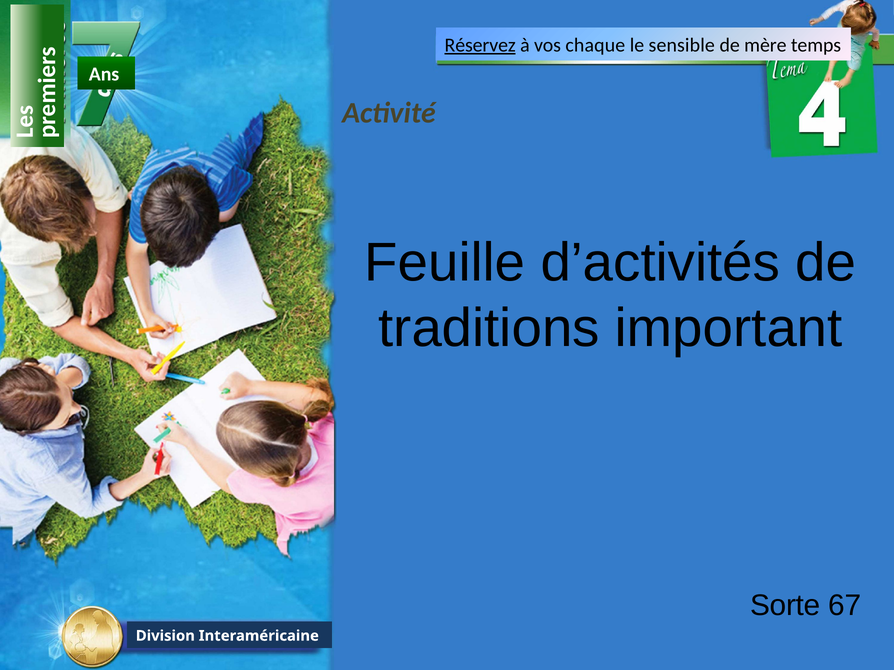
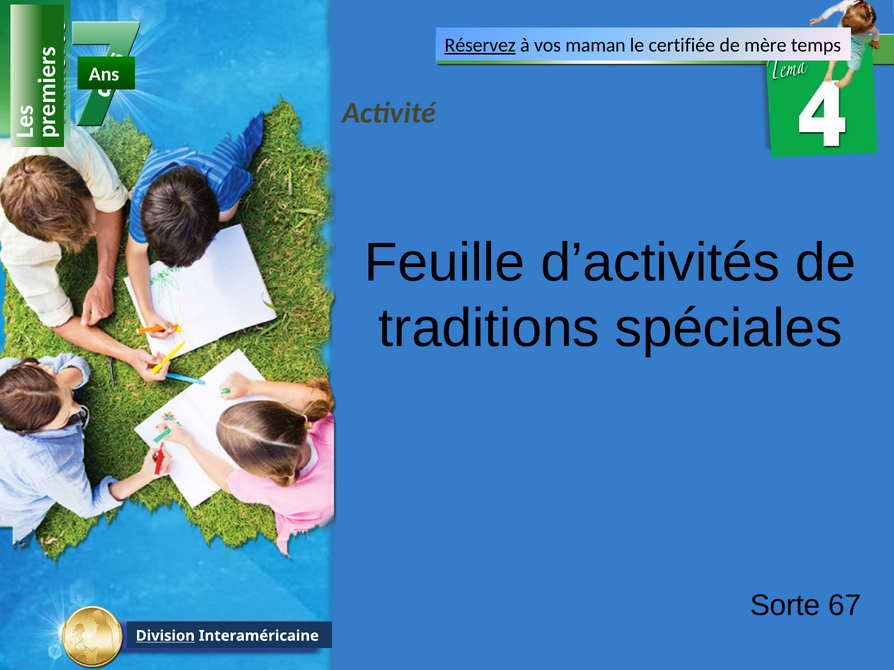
chaque: chaque -> maman
sensible: sensible -> certifiée
important: important -> spéciales
Division underline: none -> present
